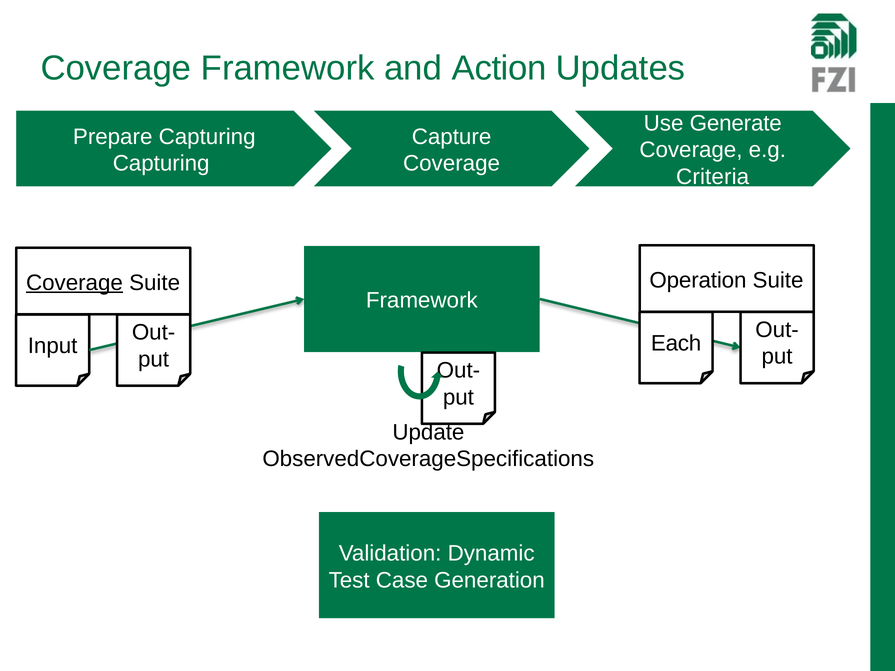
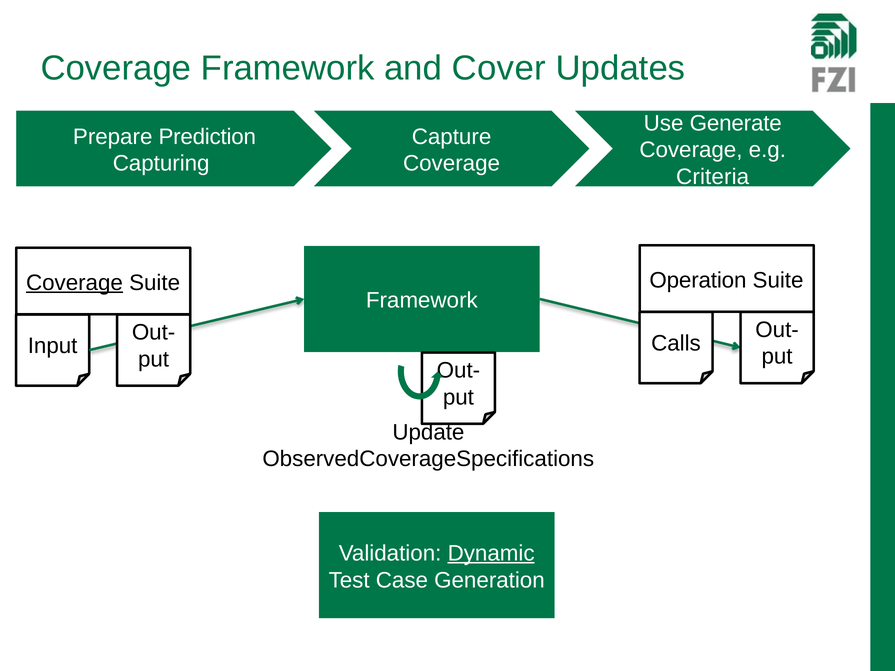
Action: Action -> Cover
Prepare Capturing: Capturing -> Prediction
Each: Each -> Calls
Dynamic underline: none -> present
